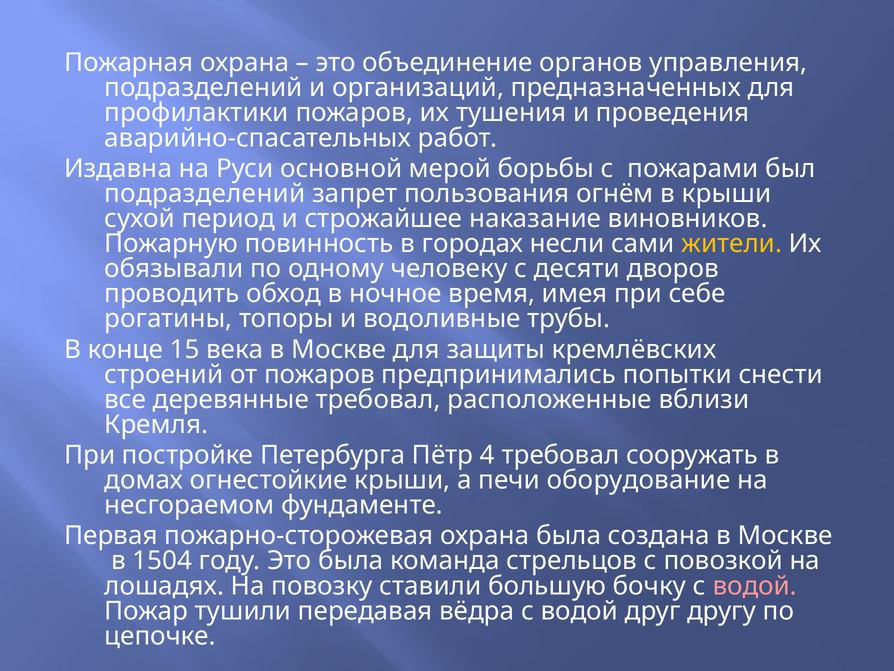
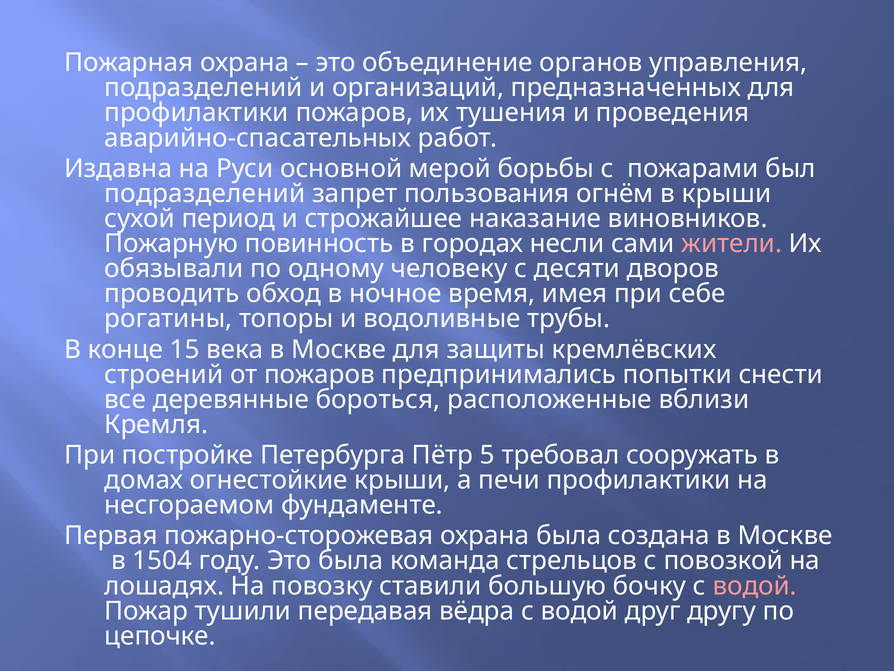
жители colour: yellow -> pink
деревянные требовал: требовал -> бороться
4: 4 -> 5
печи оборудование: оборудование -> профилактики
